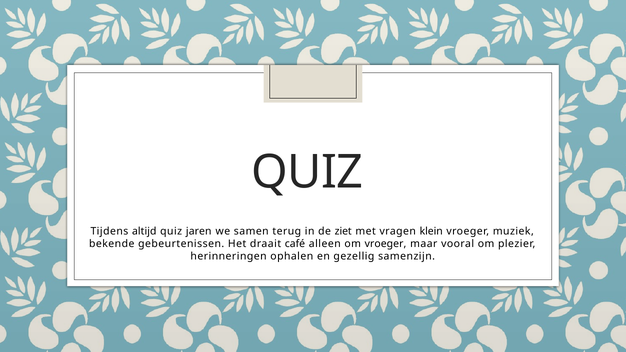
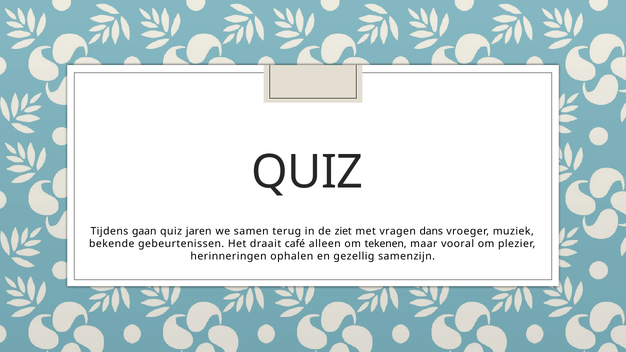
altijd: altijd -> gaan
klein: klein -> dans
om vroeger: vroeger -> tekenen
